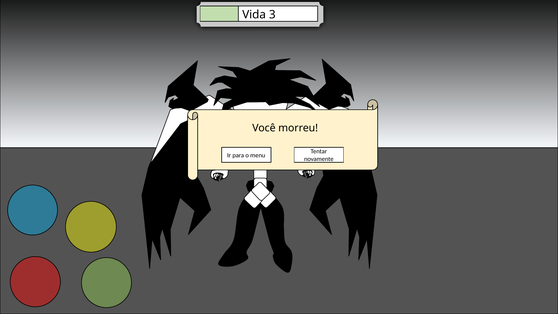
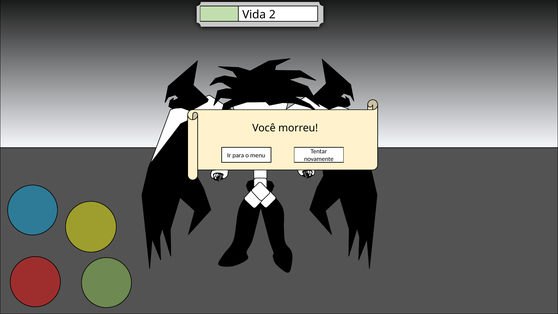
3: 3 -> 2
